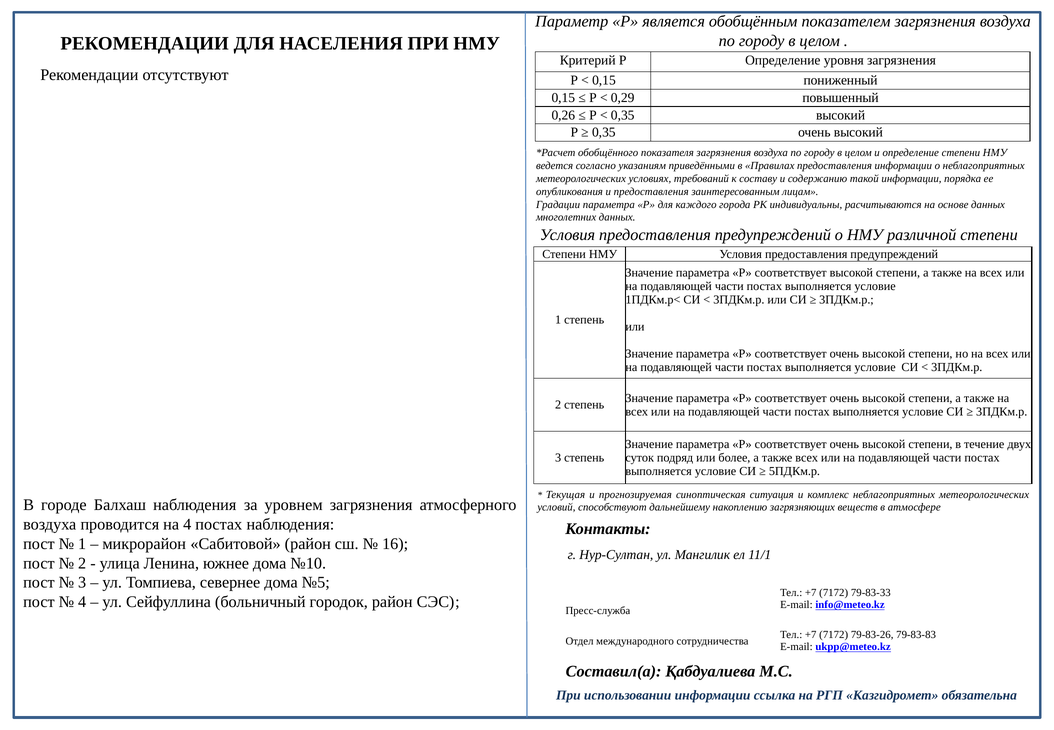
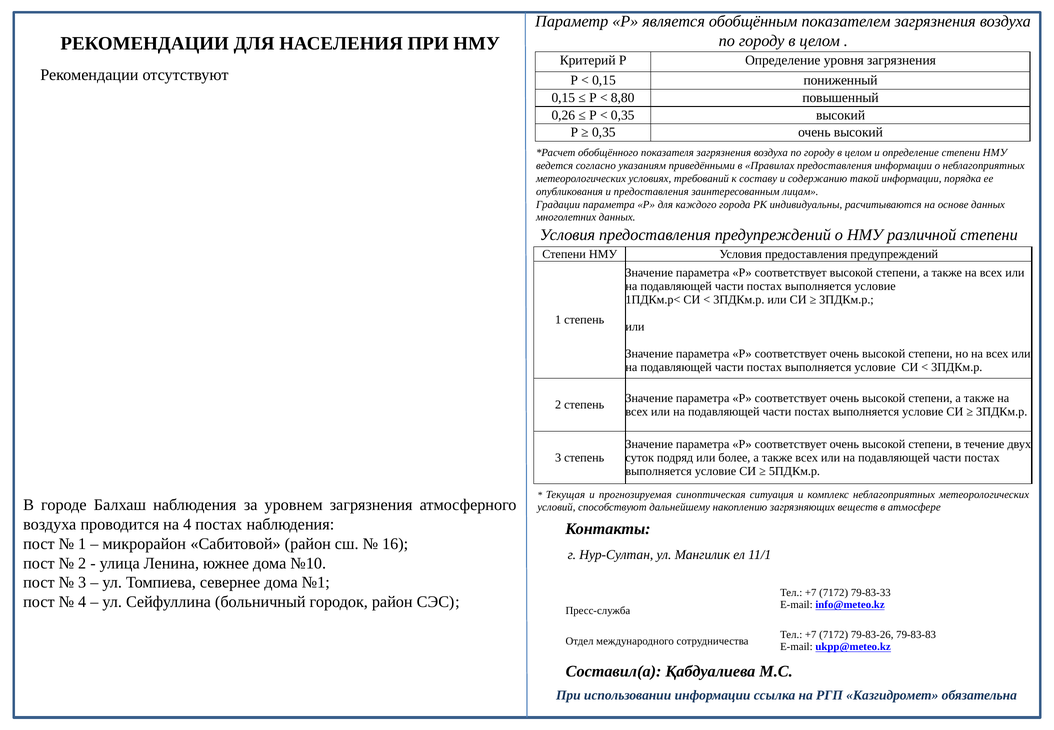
0,29: 0,29 -> 8,80
№5: №5 -> №1
